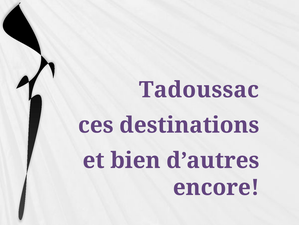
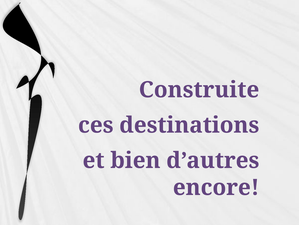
Tadoussac: Tadoussac -> Construite
